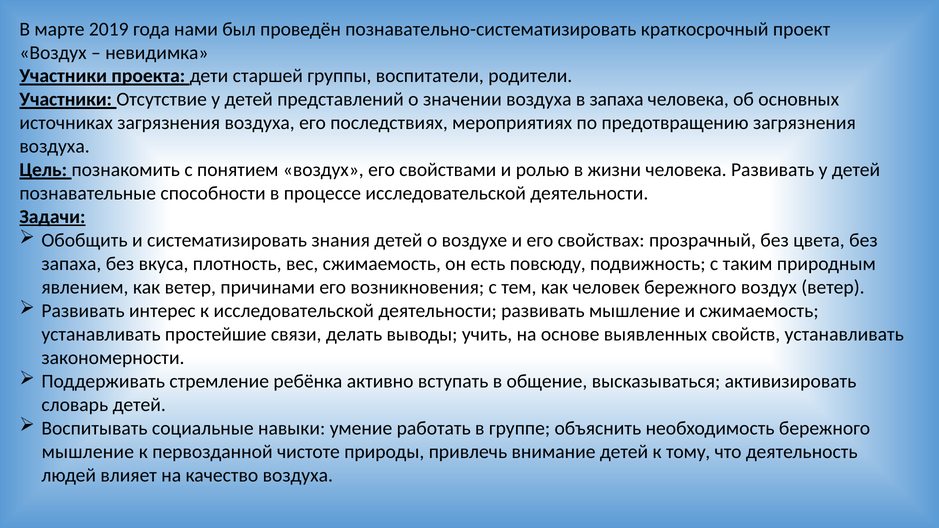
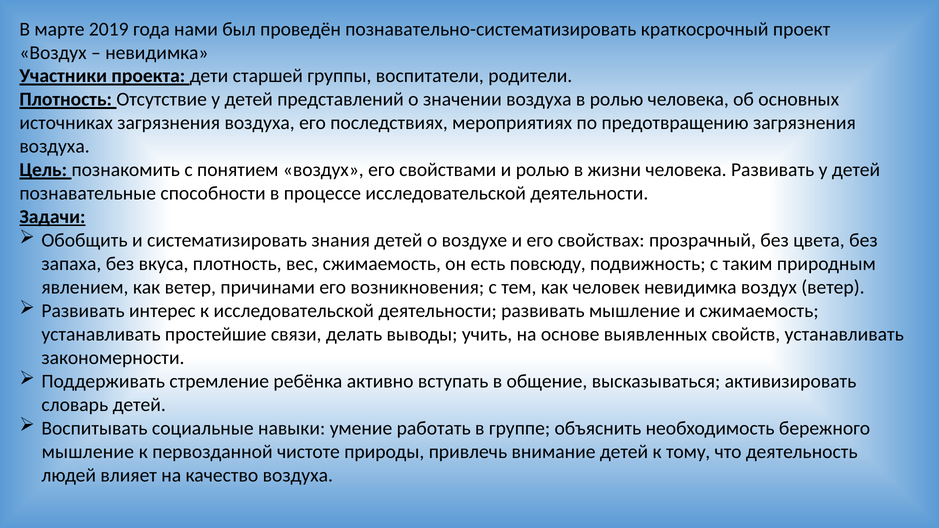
Участники at (66, 100): Участники -> Плотность
в запаха: запаха -> ролью
человек бережного: бережного -> невидимка
